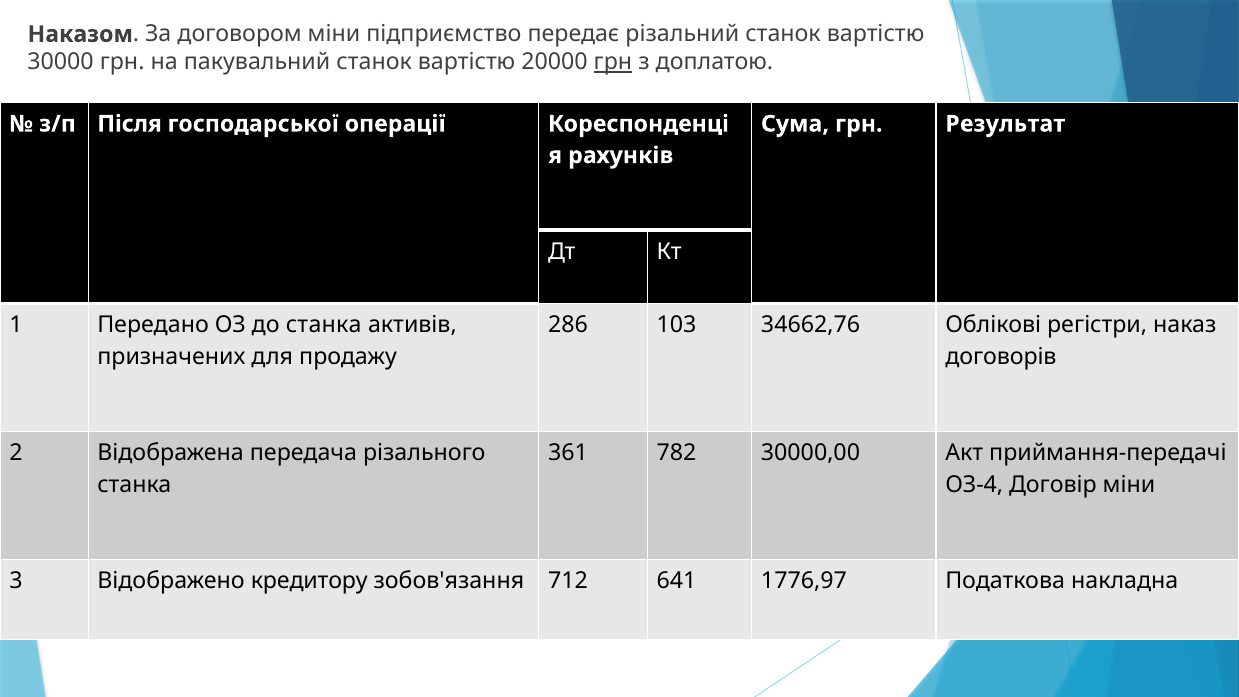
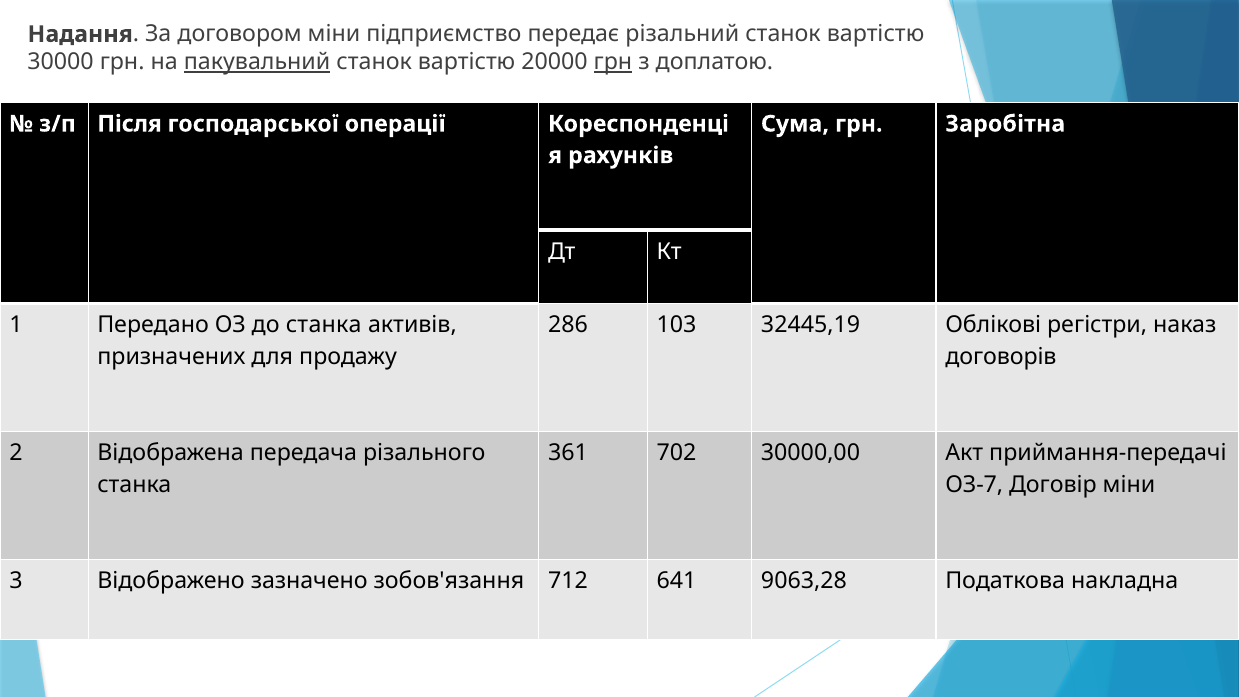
Наказом: Наказом -> Надання
пакувальний underline: none -> present
Результат: Результат -> Заробітна
34662,76: 34662,76 -> 32445,19
782: 782 -> 702
ОЗ-4: ОЗ-4 -> ОЗ-7
кредитору: кредитору -> зазначено
1776,97: 1776,97 -> 9063,28
